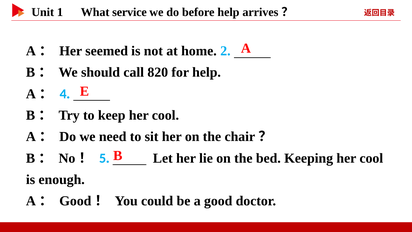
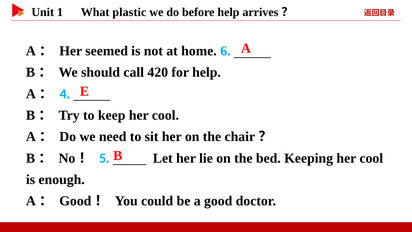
service: service -> plastic
2: 2 -> 6
820: 820 -> 420
